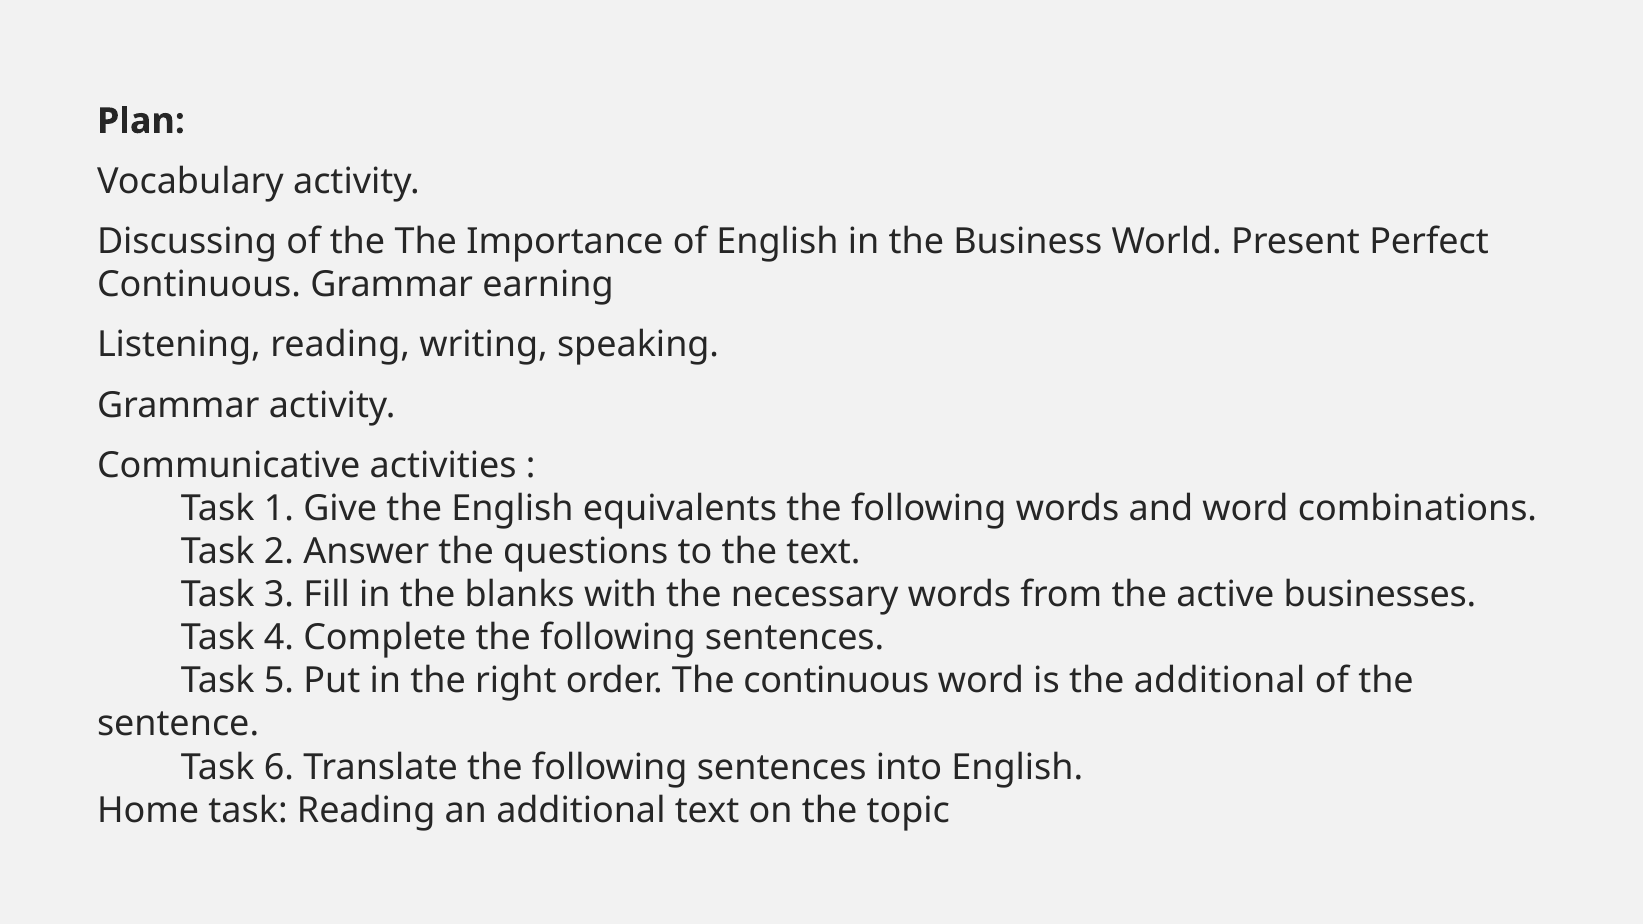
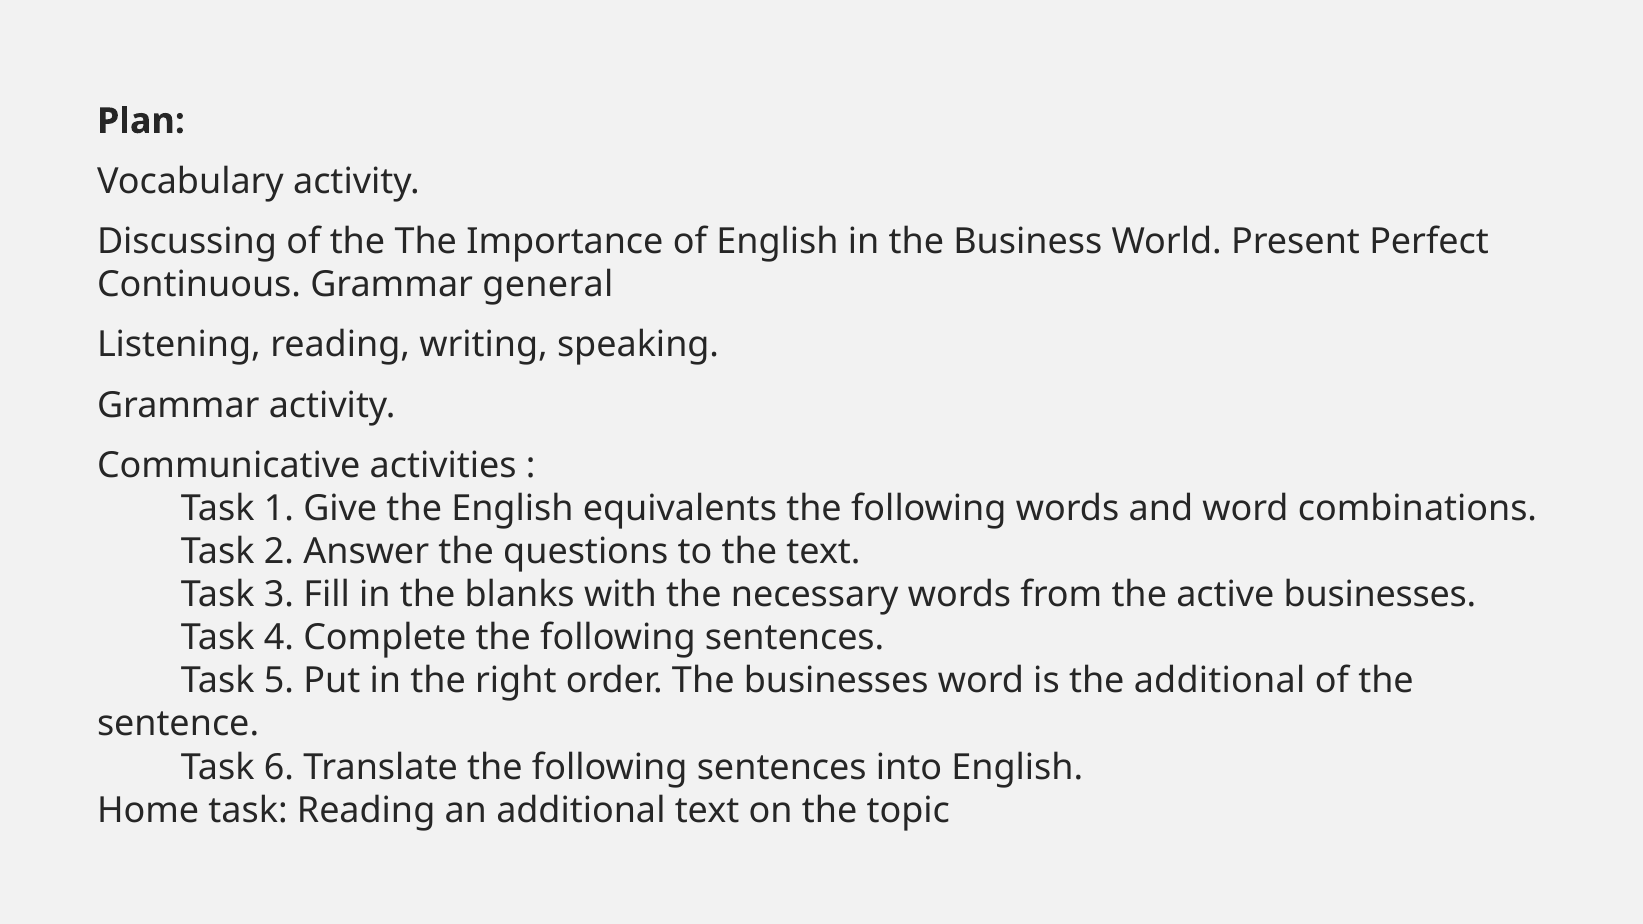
earning: earning -> general
The continuous: continuous -> businesses
